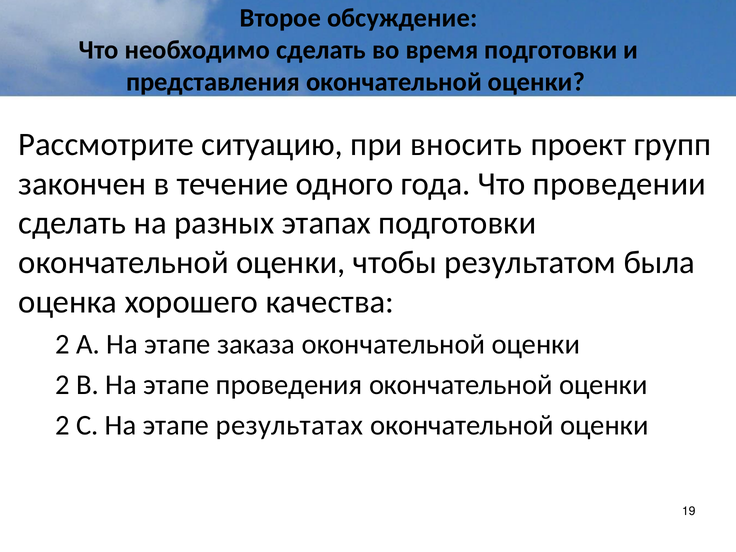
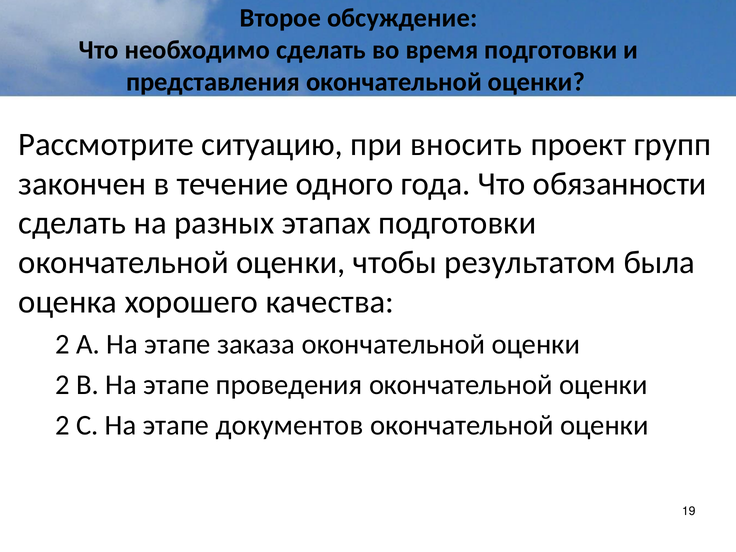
проведении: проведении -> обязанности
результатах: результатах -> документов
